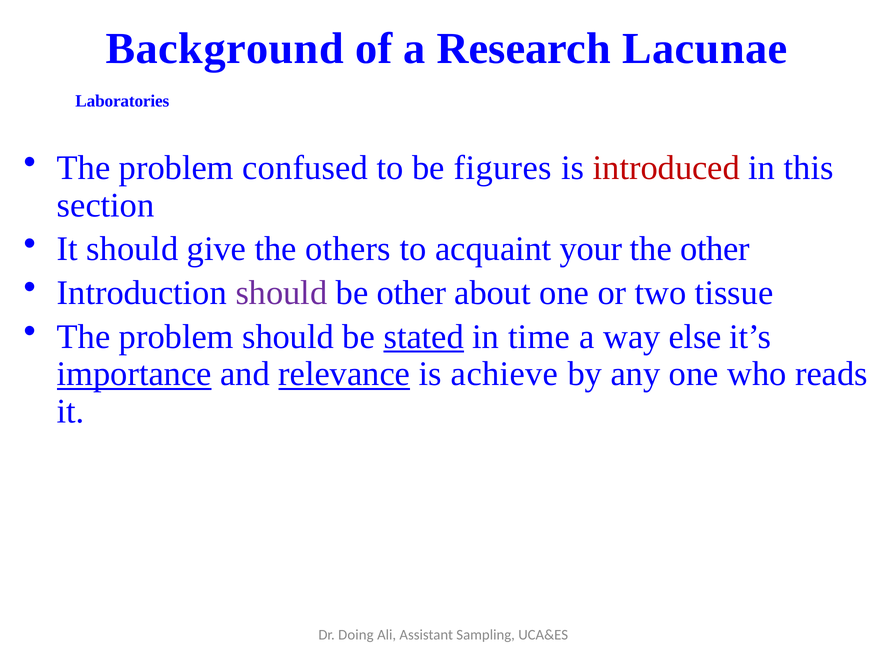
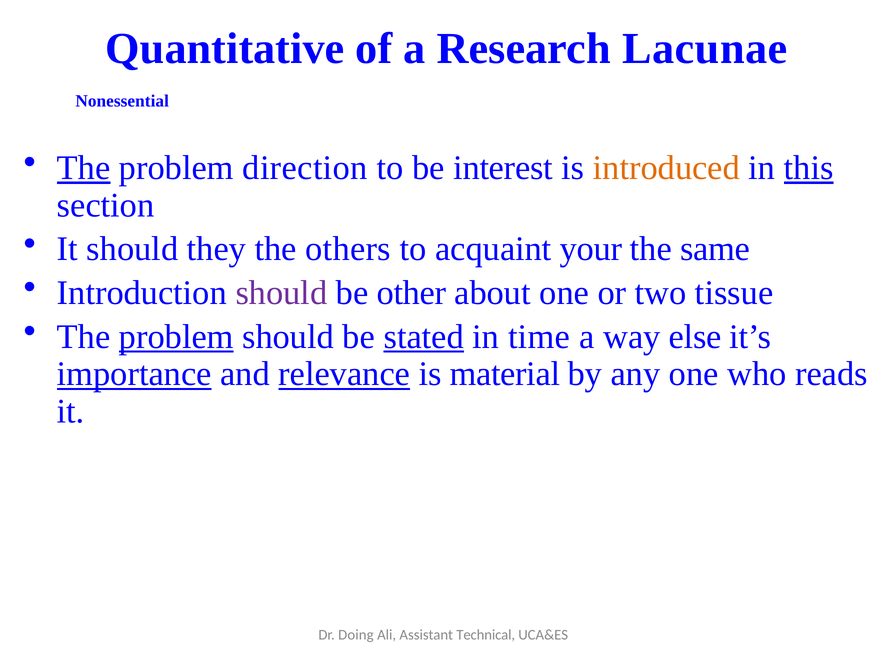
Background: Background -> Quantitative
Laboratories: Laboratories -> Nonessential
The at (84, 168) underline: none -> present
confused: confused -> direction
figures: figures -> interest
introduced colour: red -> orange
this underline: none -> present
give: give -> they
the other: other -> same
problem at (176, 337) underline: none -> present
achieve: achieve -> material
Sampling: Sampling -> Technical
